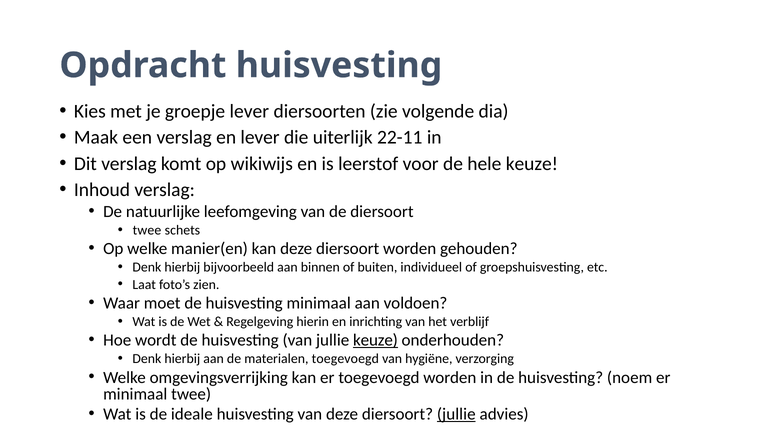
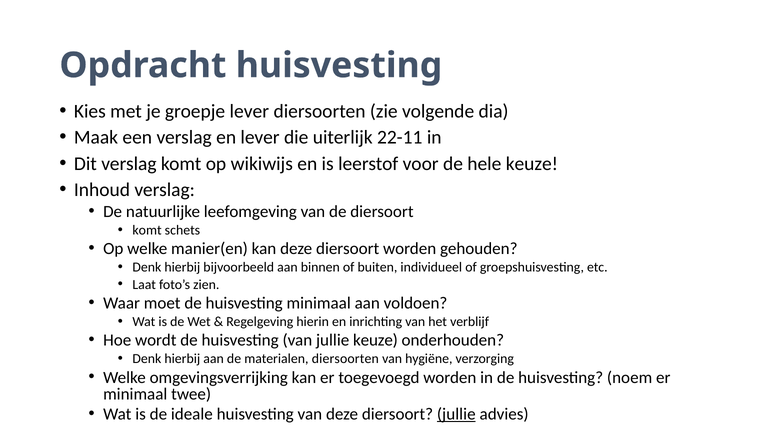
twee at (147, 230): twee -> komt
keuze at (375, 340) underline: present -> none
materialen toegevoegd: toegevoegd -> diersoorten
